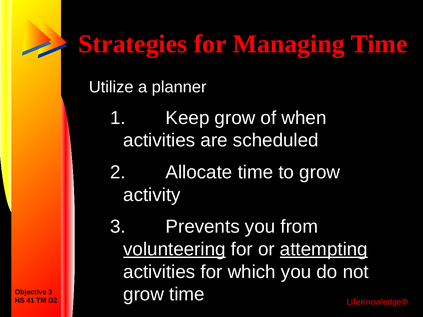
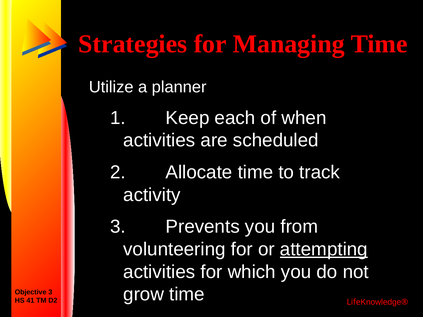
Keep grow: grow -> each
to grow: grow -> track
volunteering underline: present -> none
